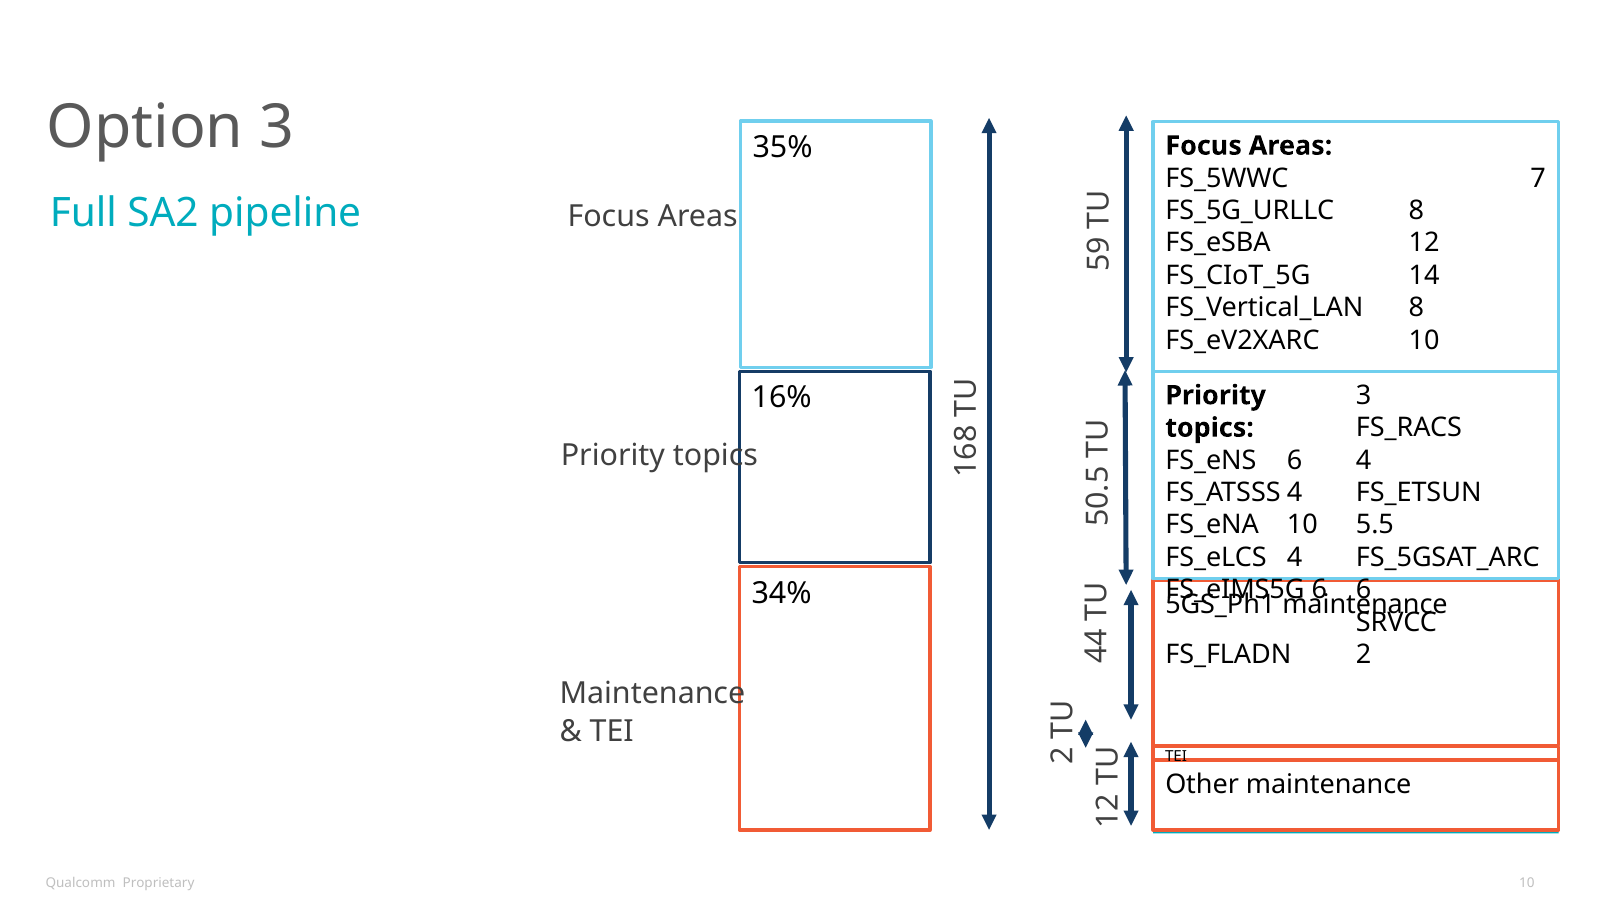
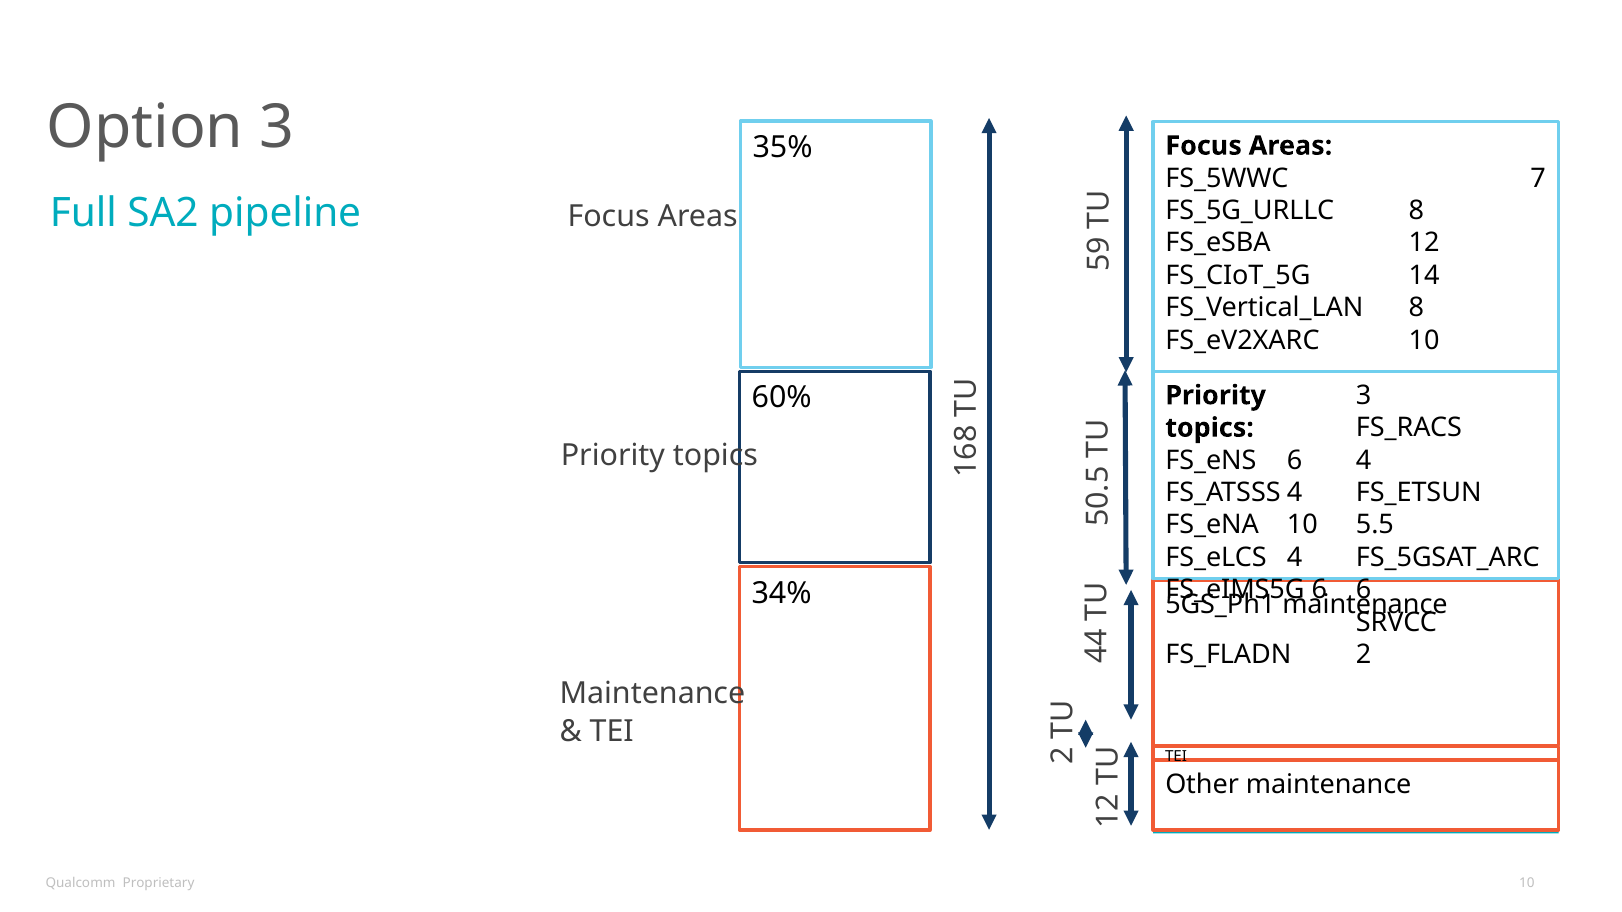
16%: 16% -> 60%
